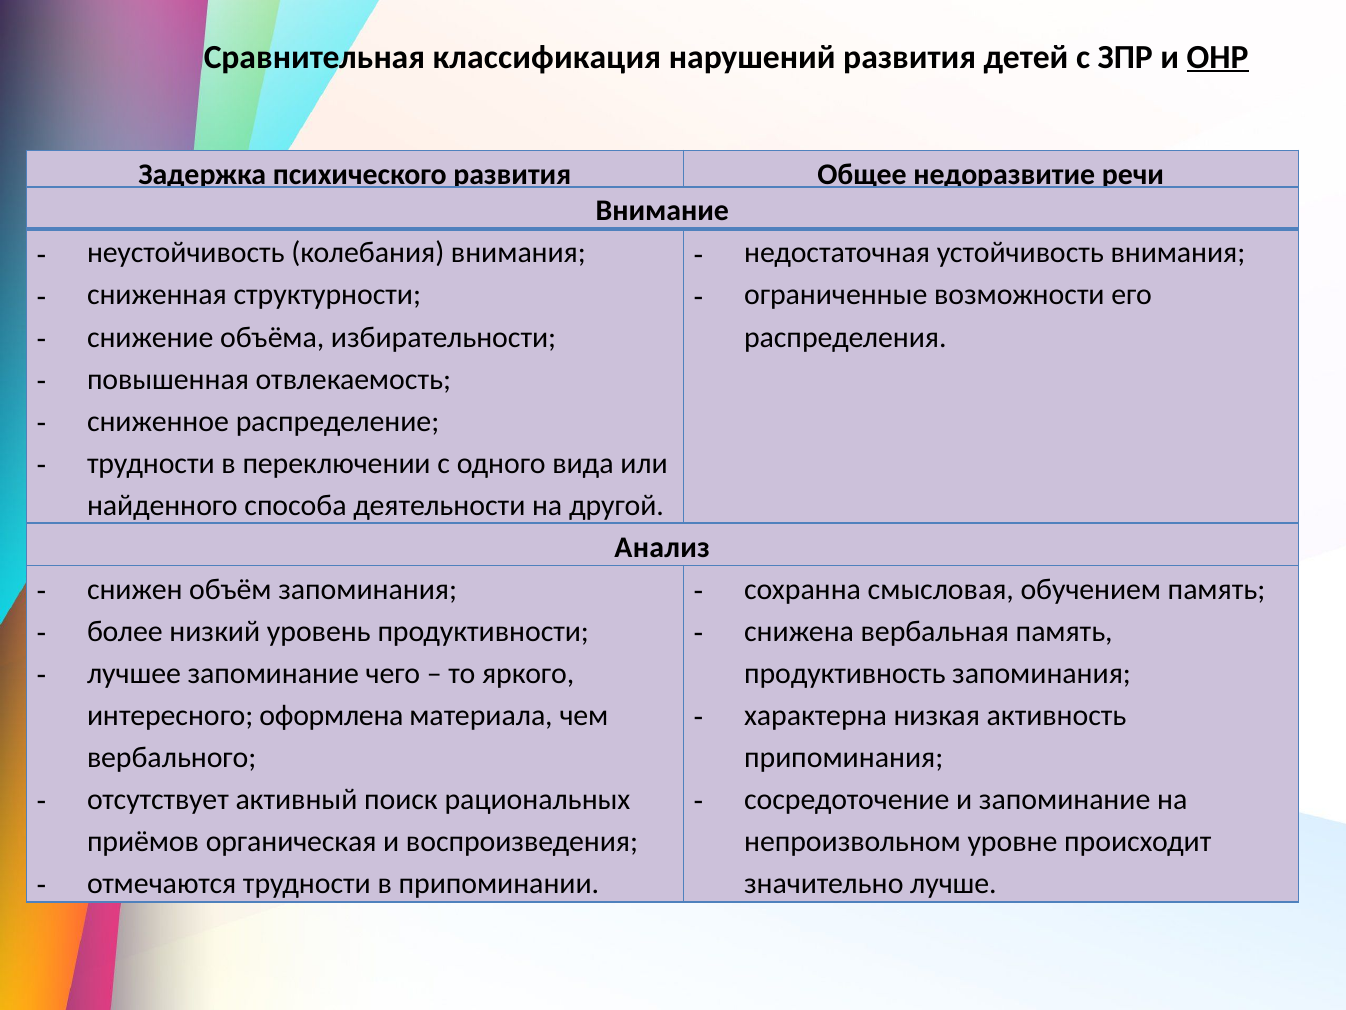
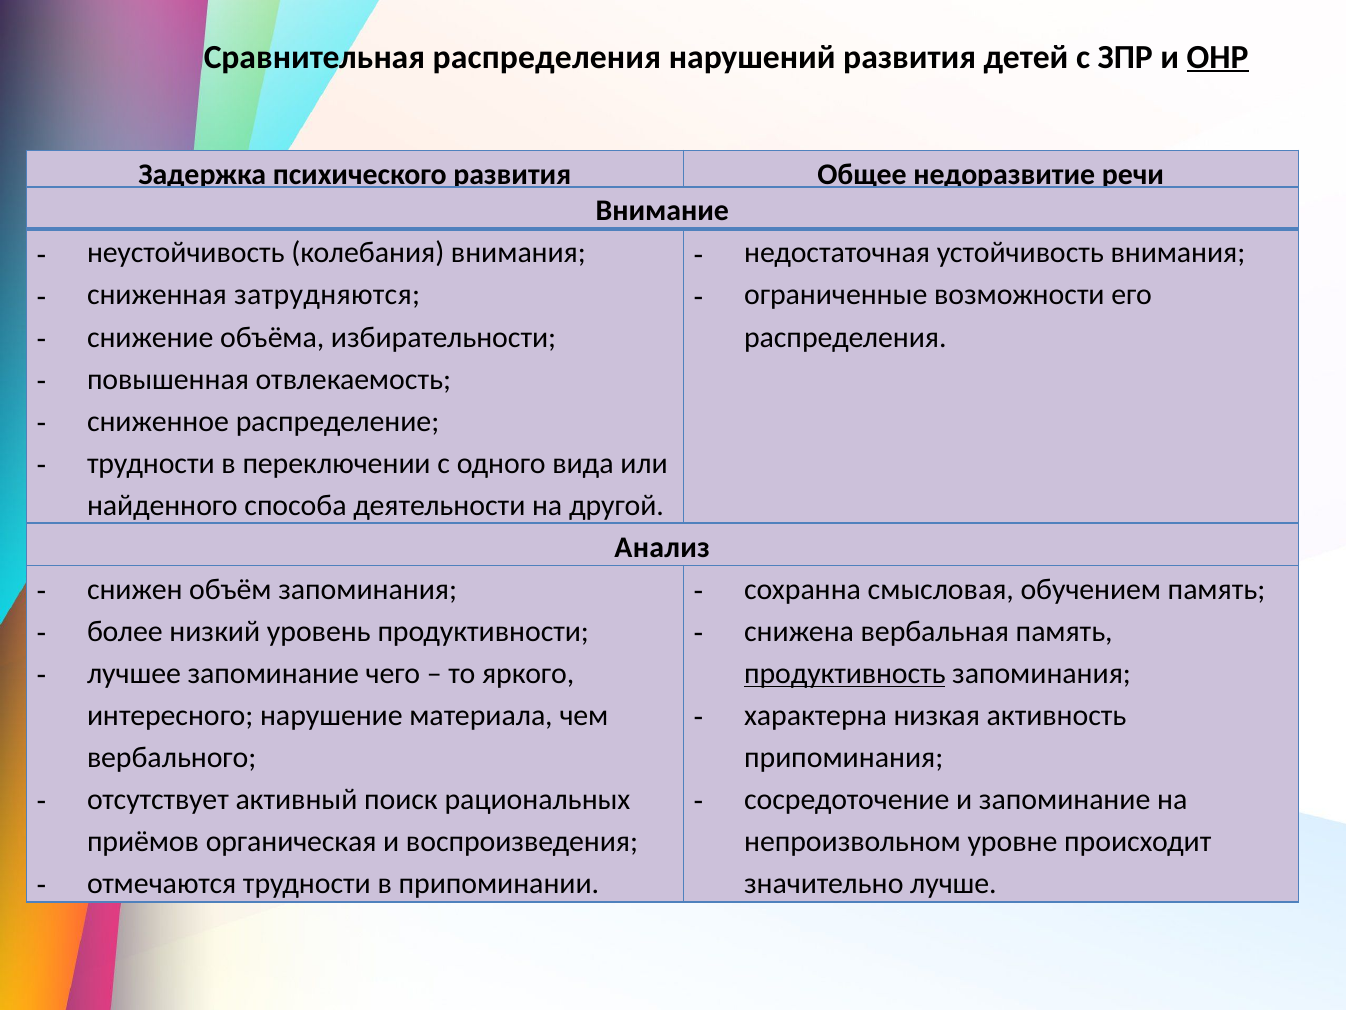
Сравнительная классификация: классификация -> распределения
структурности: структурности -> затрудняются
продуктивность underline: none -> present
оформлена: оформлена -> нарушение
